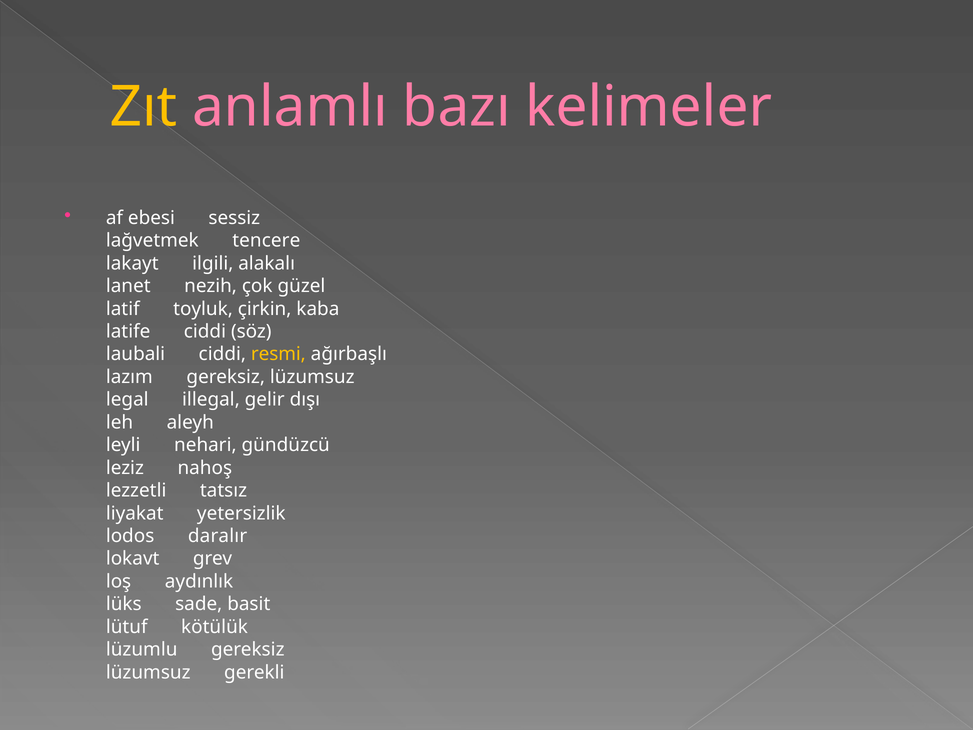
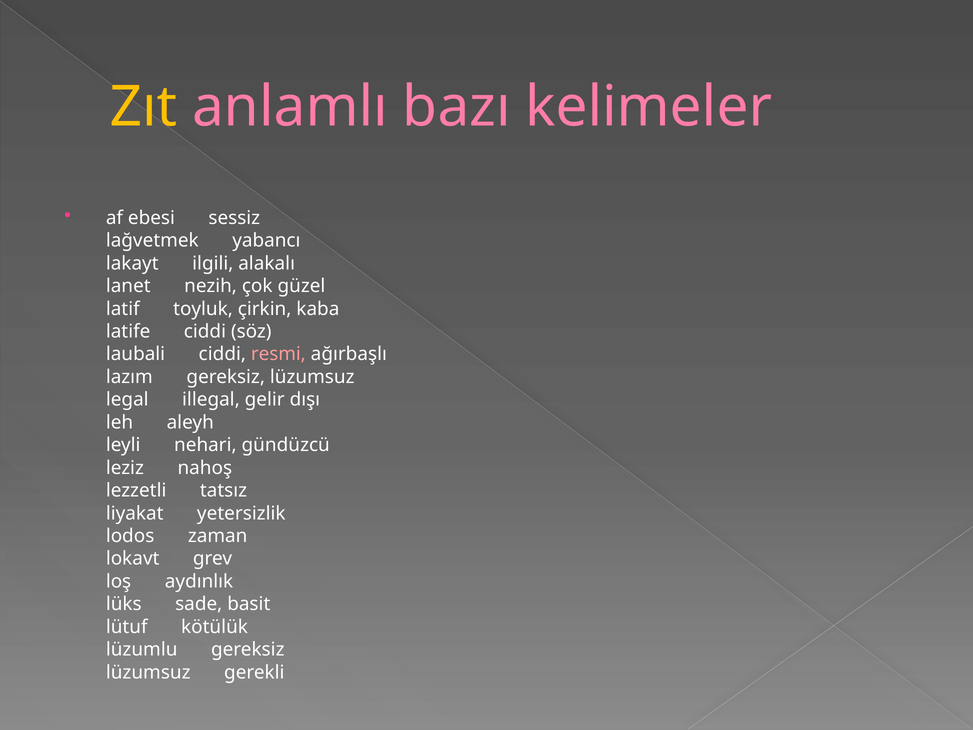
tencere: tencere -> yabancı
resmi colour: yellow -> pink
daralır: daralır -> zaman
